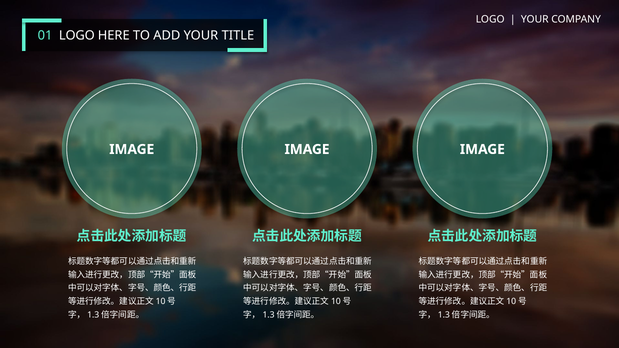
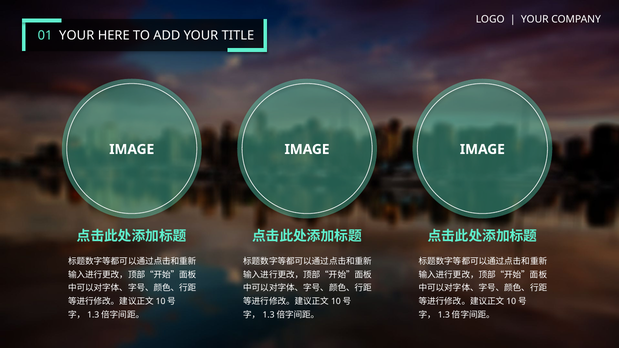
01 LOGO: LOGO -> YOUR
